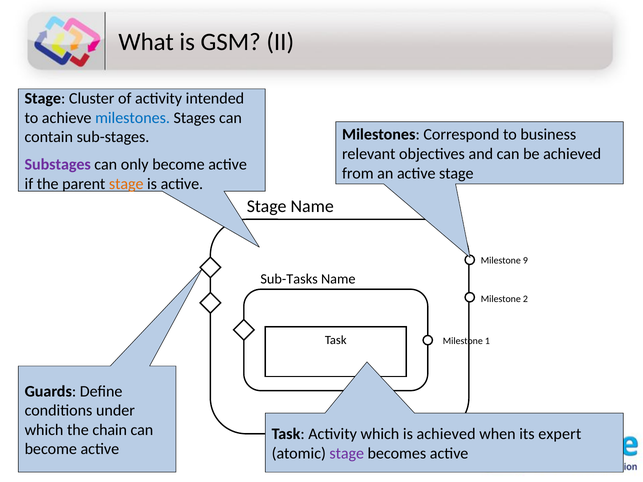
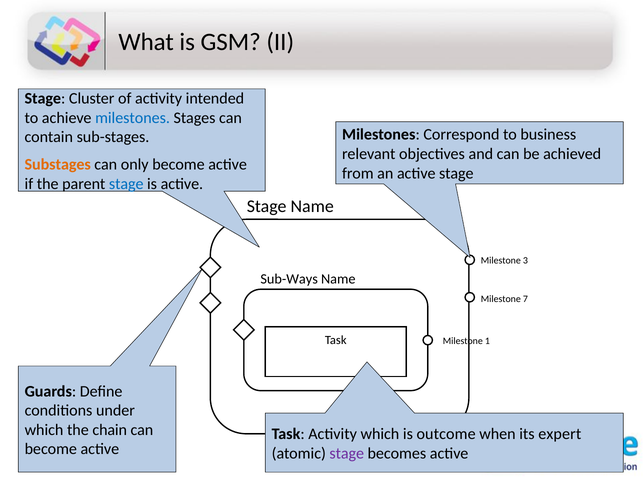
Substages colour: purple -> orange
stage at (126, 184) colour: orange -> blue
9: 9 -> 3
Sub-Tasks: Sub-Tasks -> Sub-Ways
2: 2 -> 7
is achieved: achieved -> outcome
